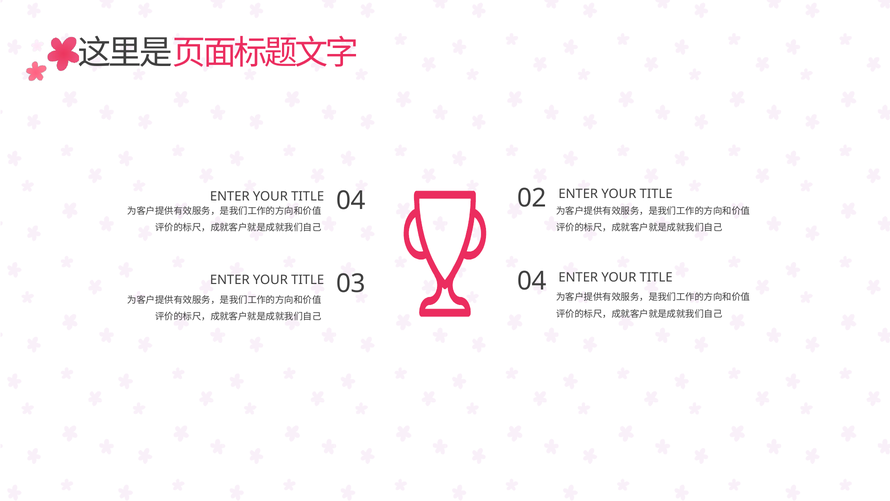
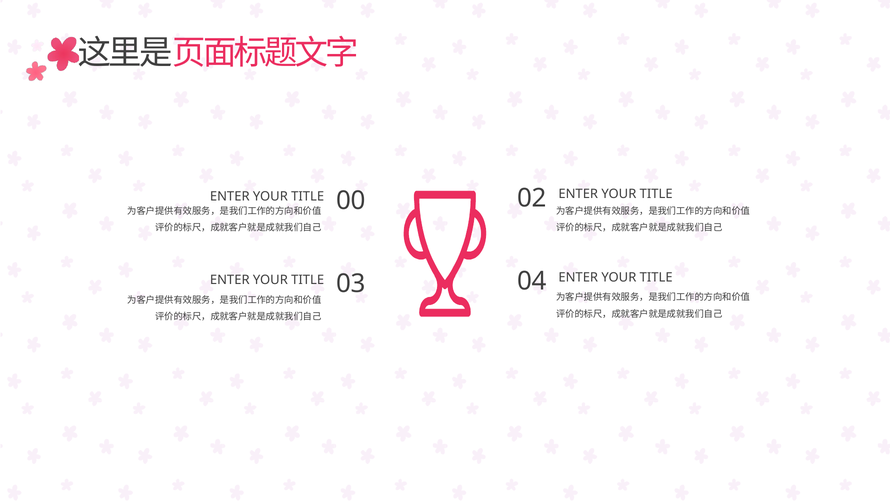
04 at (351, 201): 04 -> 00
